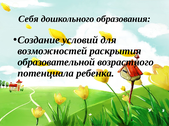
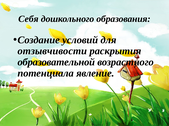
возможностей: возможностей -> отзывчивости
ребенка: ребенка -> явление
